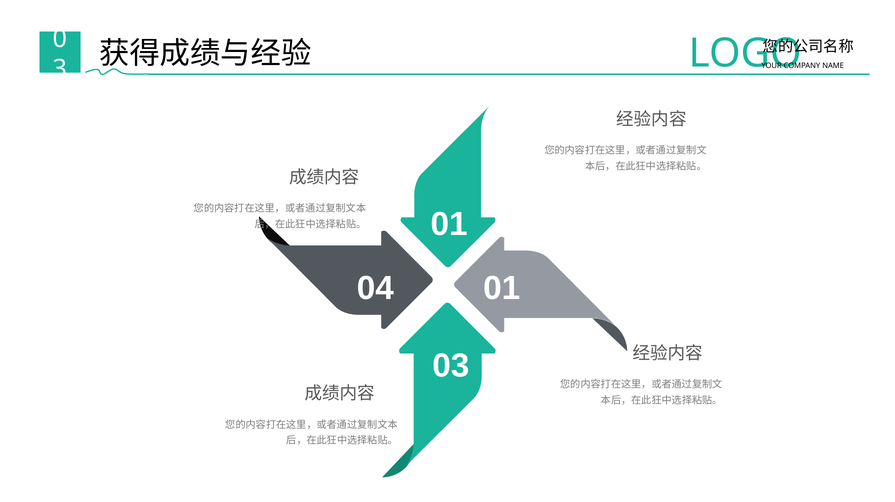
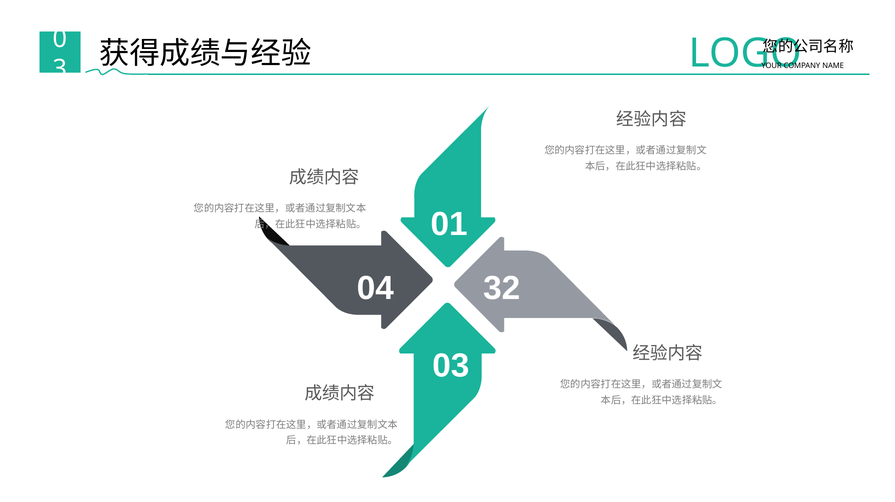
04 01: 01 -> 32
